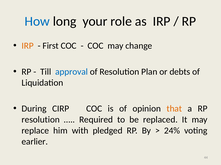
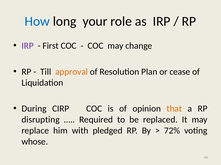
IRP at (28, 46) colour: orange -> purple
approval colour: blue -> orange
debts: debts -> cease
resolution at (41, 120): resolution -> disrupting
24%: 24% -> 72%
earlier: earlier -> whose
